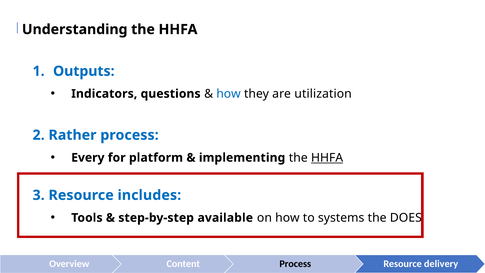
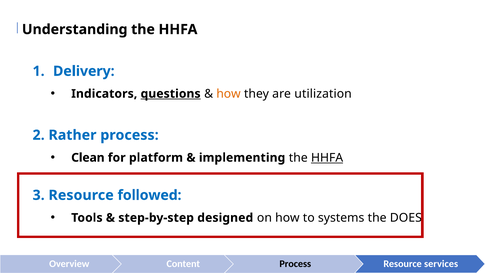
Outputs: Outputs -> Delivery
questions underline: none -> present
how at (229, 94) colour: blue -> orange
Every: Every -> Clean
includes: includes -> followed
available: available -> designed
delivery: delivery -> services
